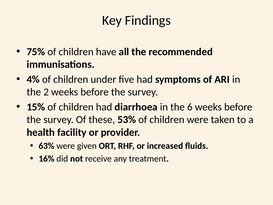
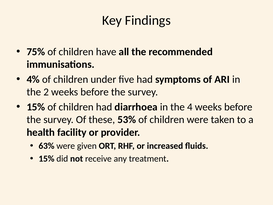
6: 6 -> 4
16% at (46, 159): 16% -> 15%
